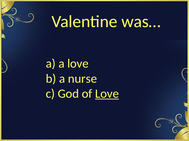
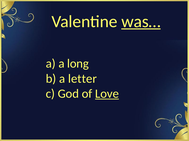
was… underline: none -> present
a love: love -> long
nurse: nurse -> letter
